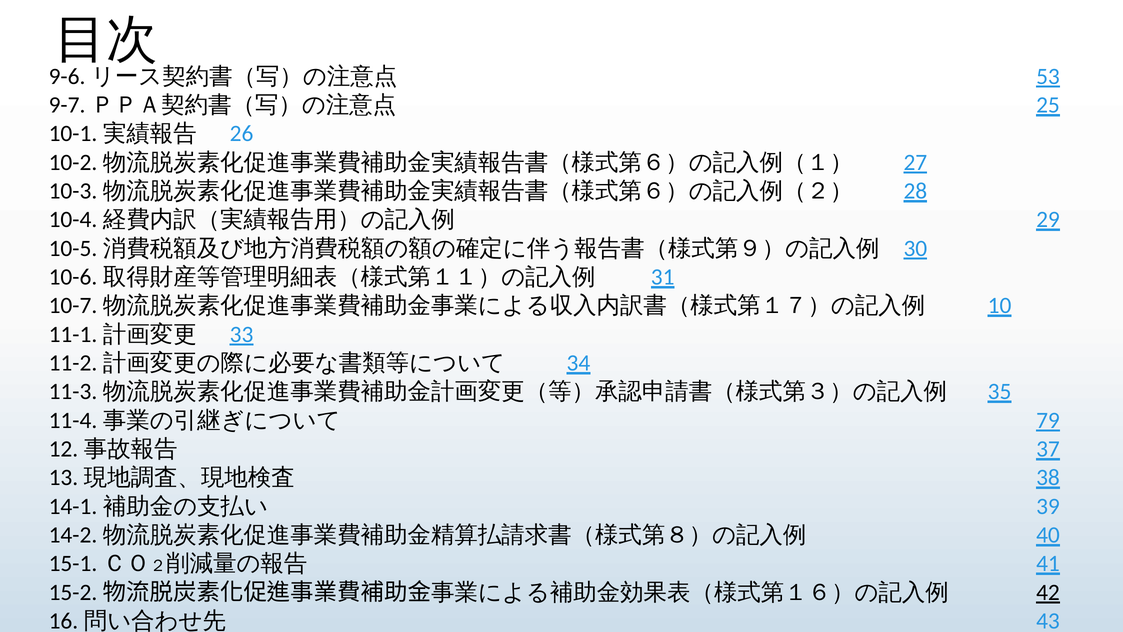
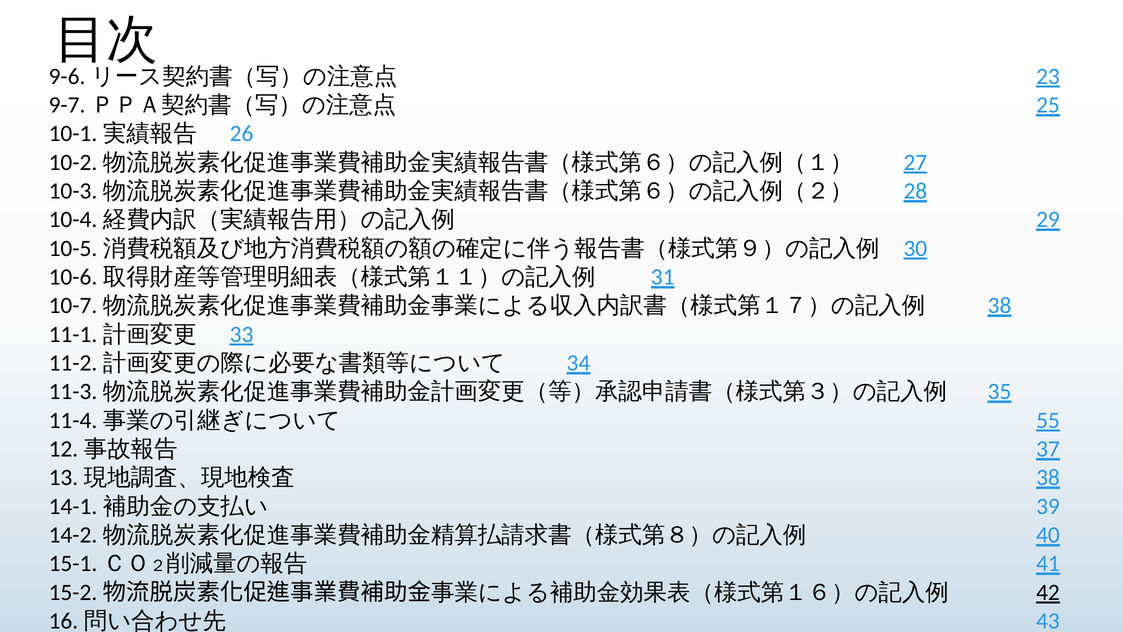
53: 53 -> 23
10 at (1000, 306): 10 -> 38
79: 79 -> 55
